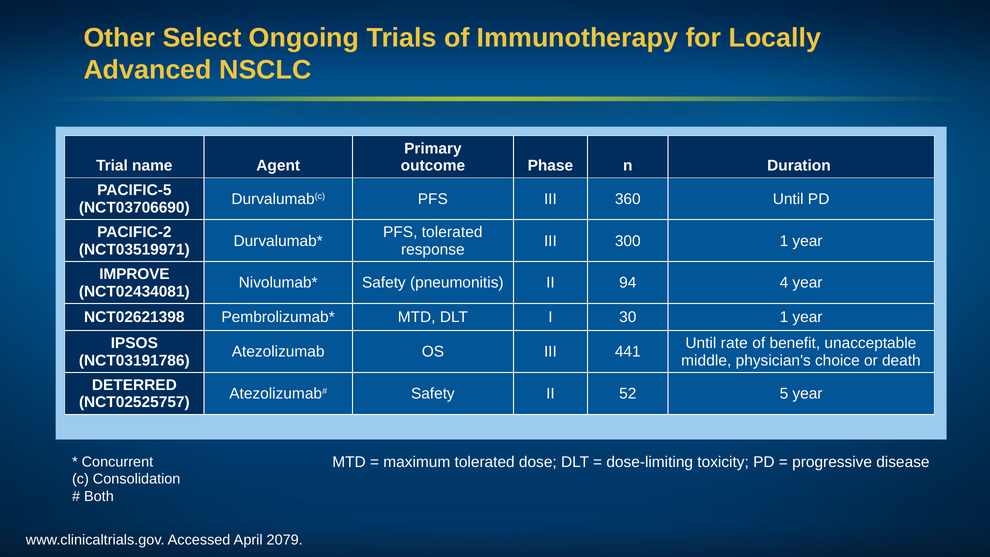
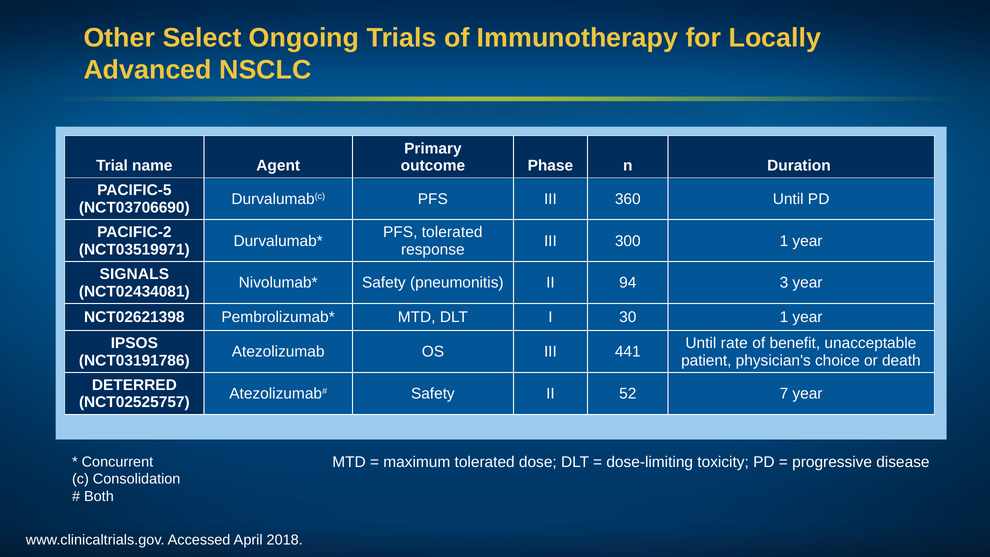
IMPROVE: IMPROVE -> SIGNALS
4: 4 -> 3
middle: middle -> patient
5: 5 -> 7
2079: 2079 -> 2018
